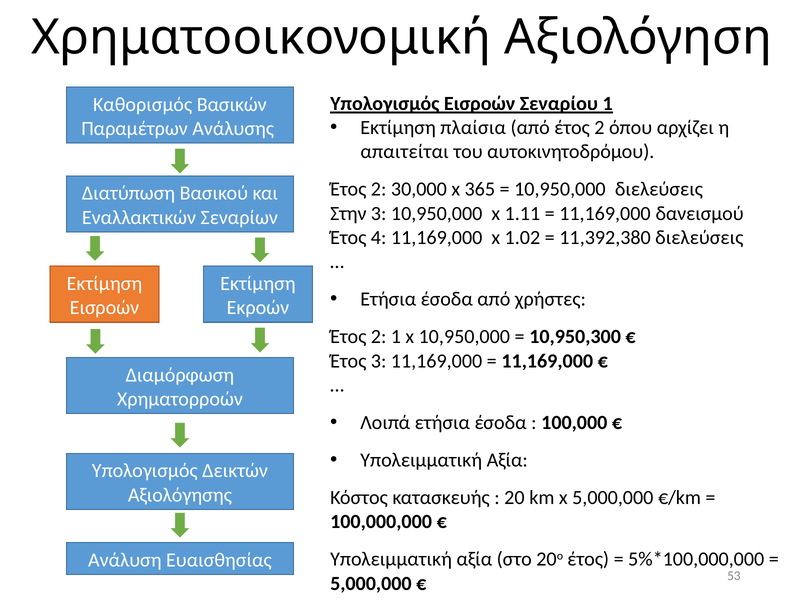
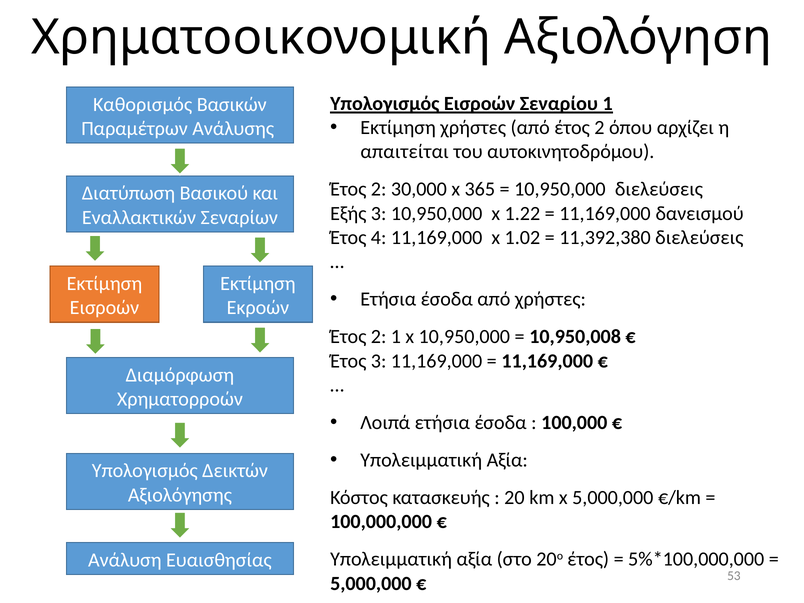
Εκτίμηση πλαίσια: πλαίσια -> χρήστες
Στην: Στην -> Εξής
1.11: 1.11 -> 1.22
10,950,300: 10,950,300 -> 10,950,008
